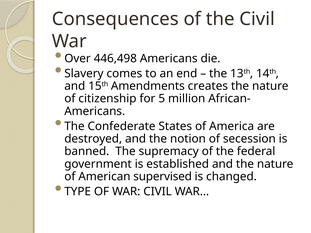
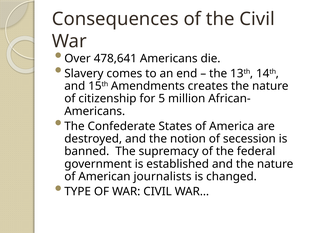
446,498: 446,498 -> 478,641
supervised: supervised -> journalists
